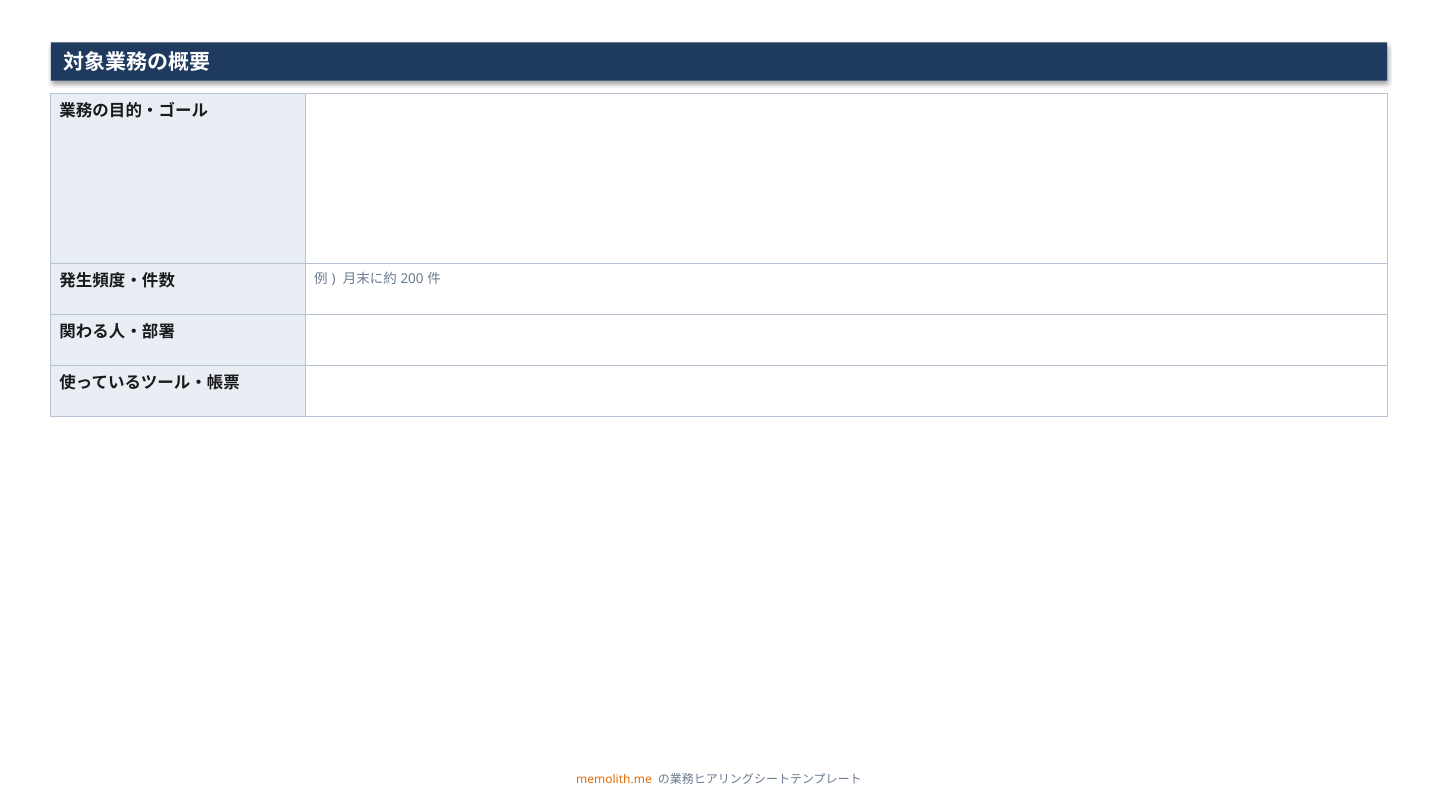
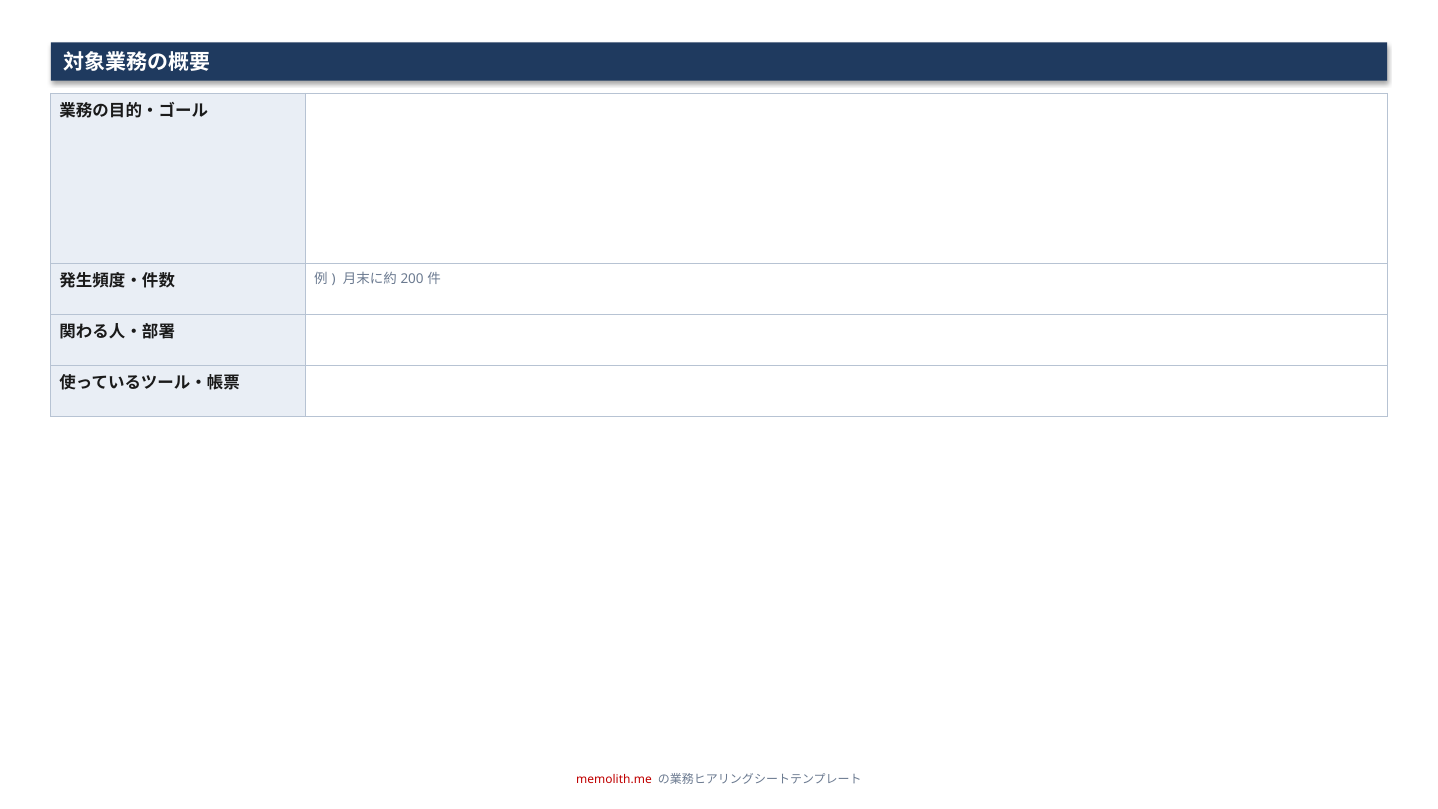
memolith.me colour: orange -> red
